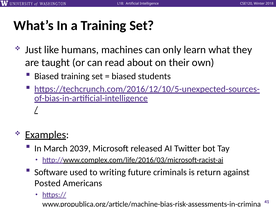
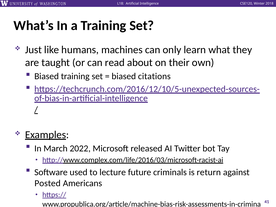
students: students -> citations
2039: 2039 -> 2022
writing: writing -> lecture
